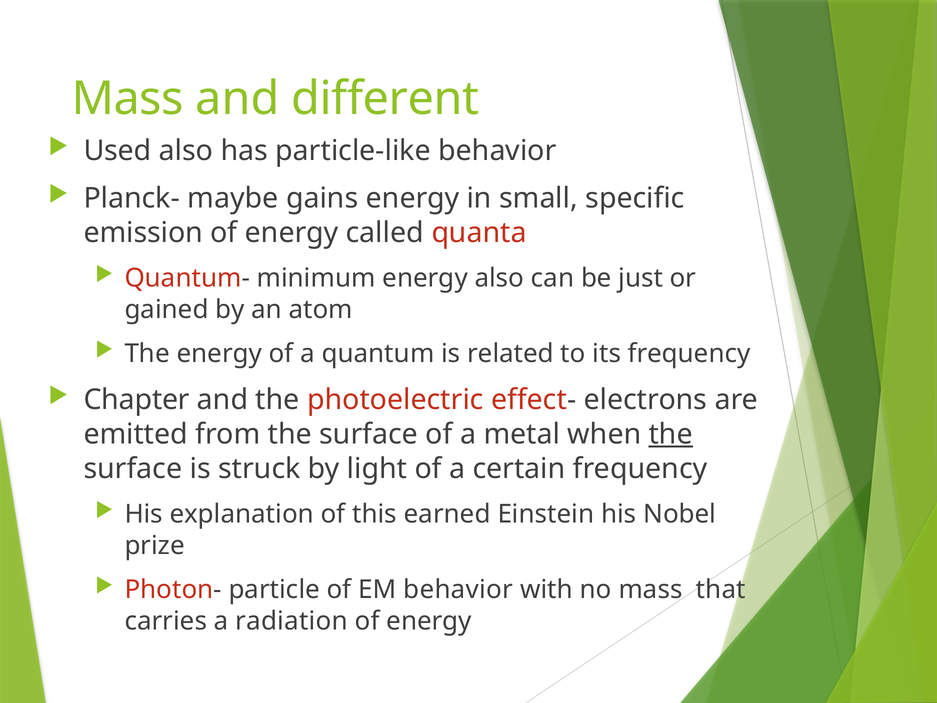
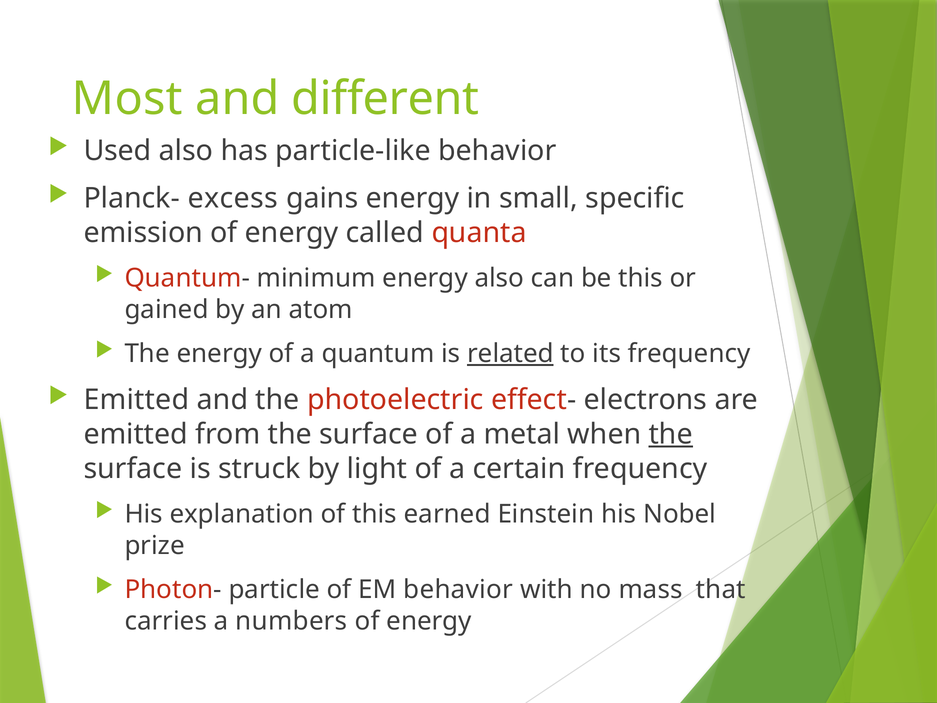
Mass at (128, 99): Mass -> Most
maybe: maybe -> excess
be just: just -> this
related underline: none -> present
Chapter at (137, 400): Chapter -> Emitted
radiation: radiation -> numbers
